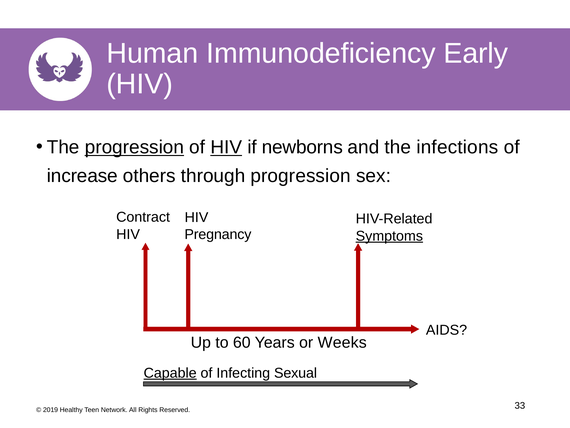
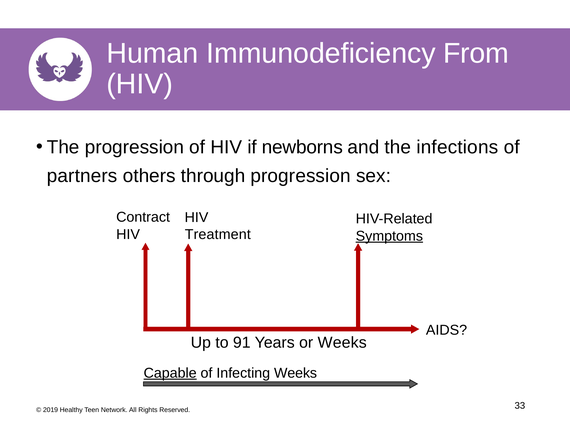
Early: Early -> From
progression at (134, 147) underline: present -> none
HIV at (226, 147) underline: present -> none
increase: increase -> partners
Pregnancy: Pregnancy -> Treatment
60: 60 -> 91
Infecting Sexual: Sexual -> Weeks
